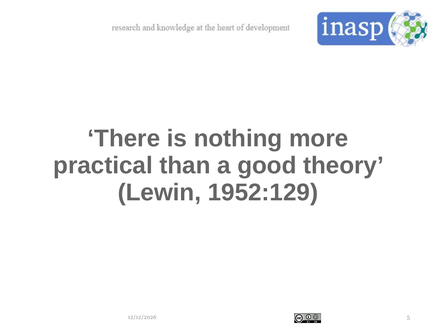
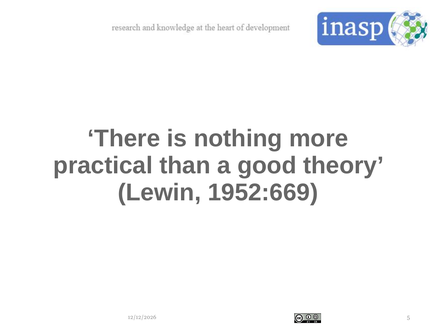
1952:129: 1952:129 -> 1952:669
